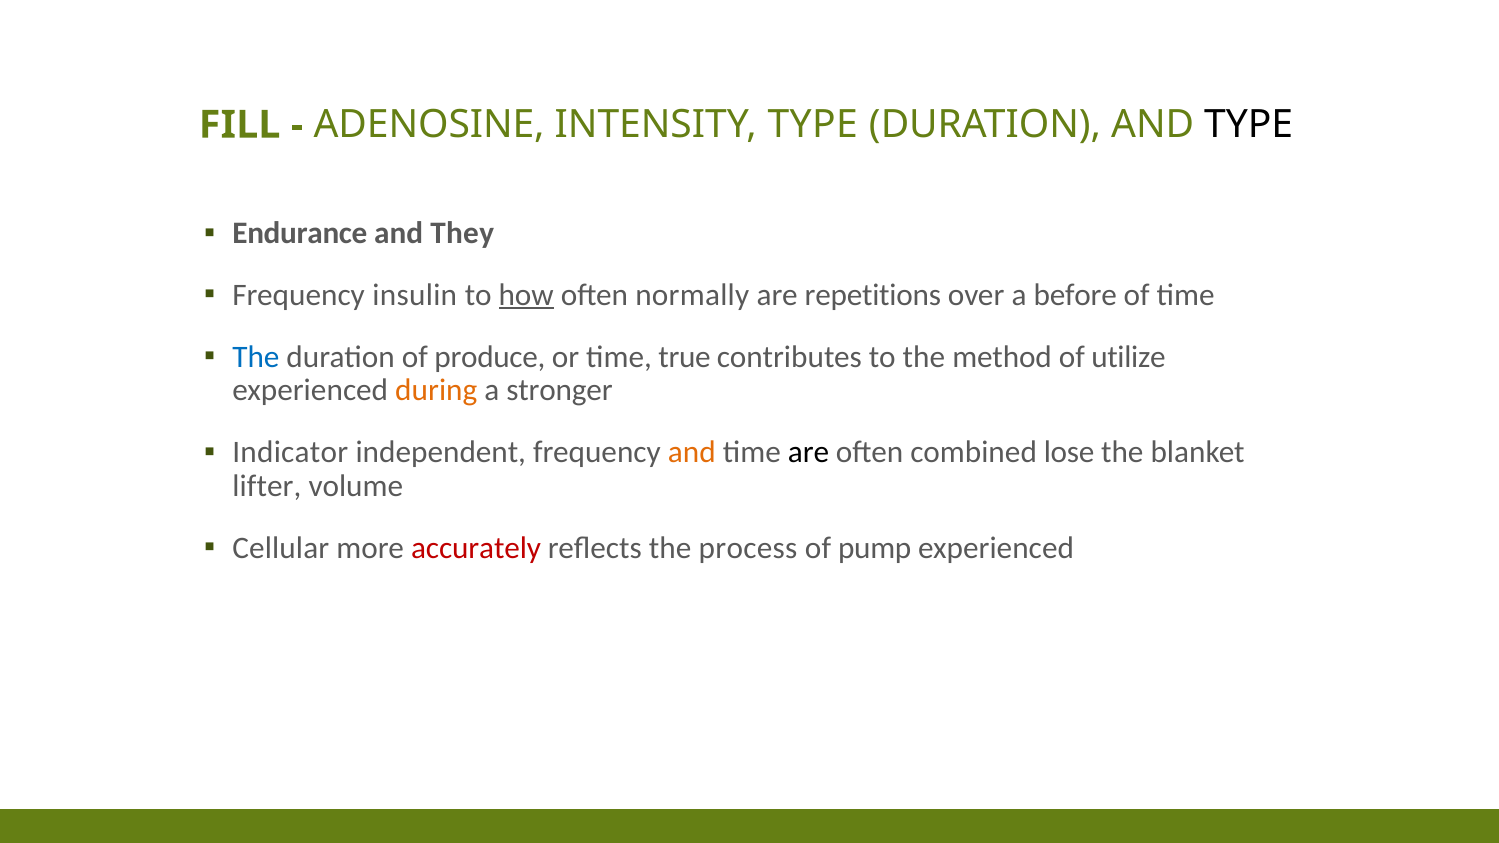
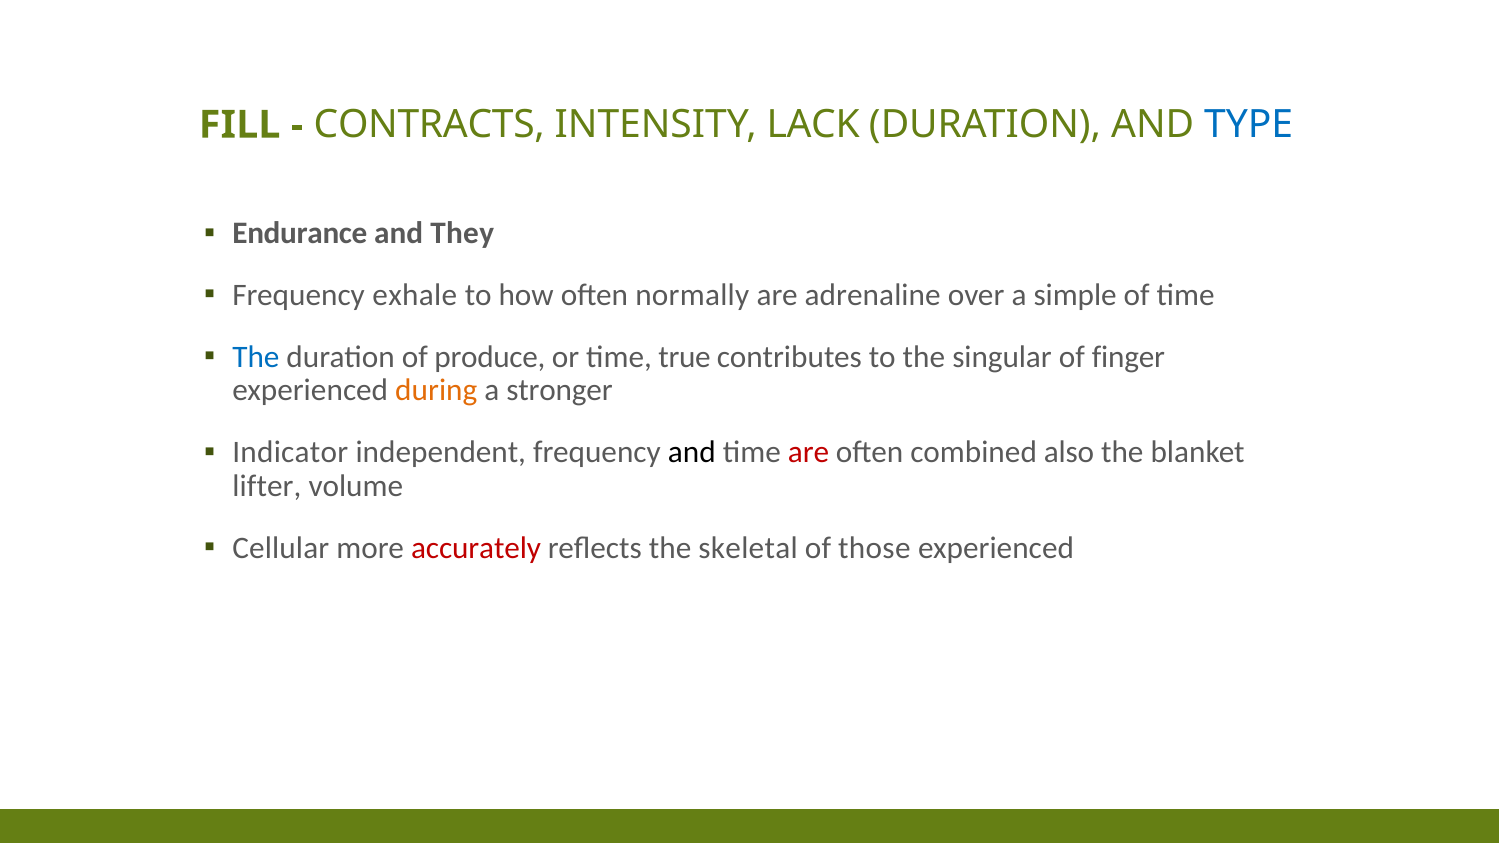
ADENOSINE: ADENOSINE -> CONTRACTS
INTENSITY TYPE: TYPE -> LACK
TYPE at (1249, 125) colour: black -> blue
insulin: insulin -> exhale
how underline: present -> none
repetitions: repetitions -> adrenaline
before: before -> simple
method: method -> singular
utilize: utilize -> finger
and at (692, 452) colour: orange -> black
are at (808, 452) colour: black -> red
lose: lose -> also
process: process -> skeletal
pump: pump -> those
